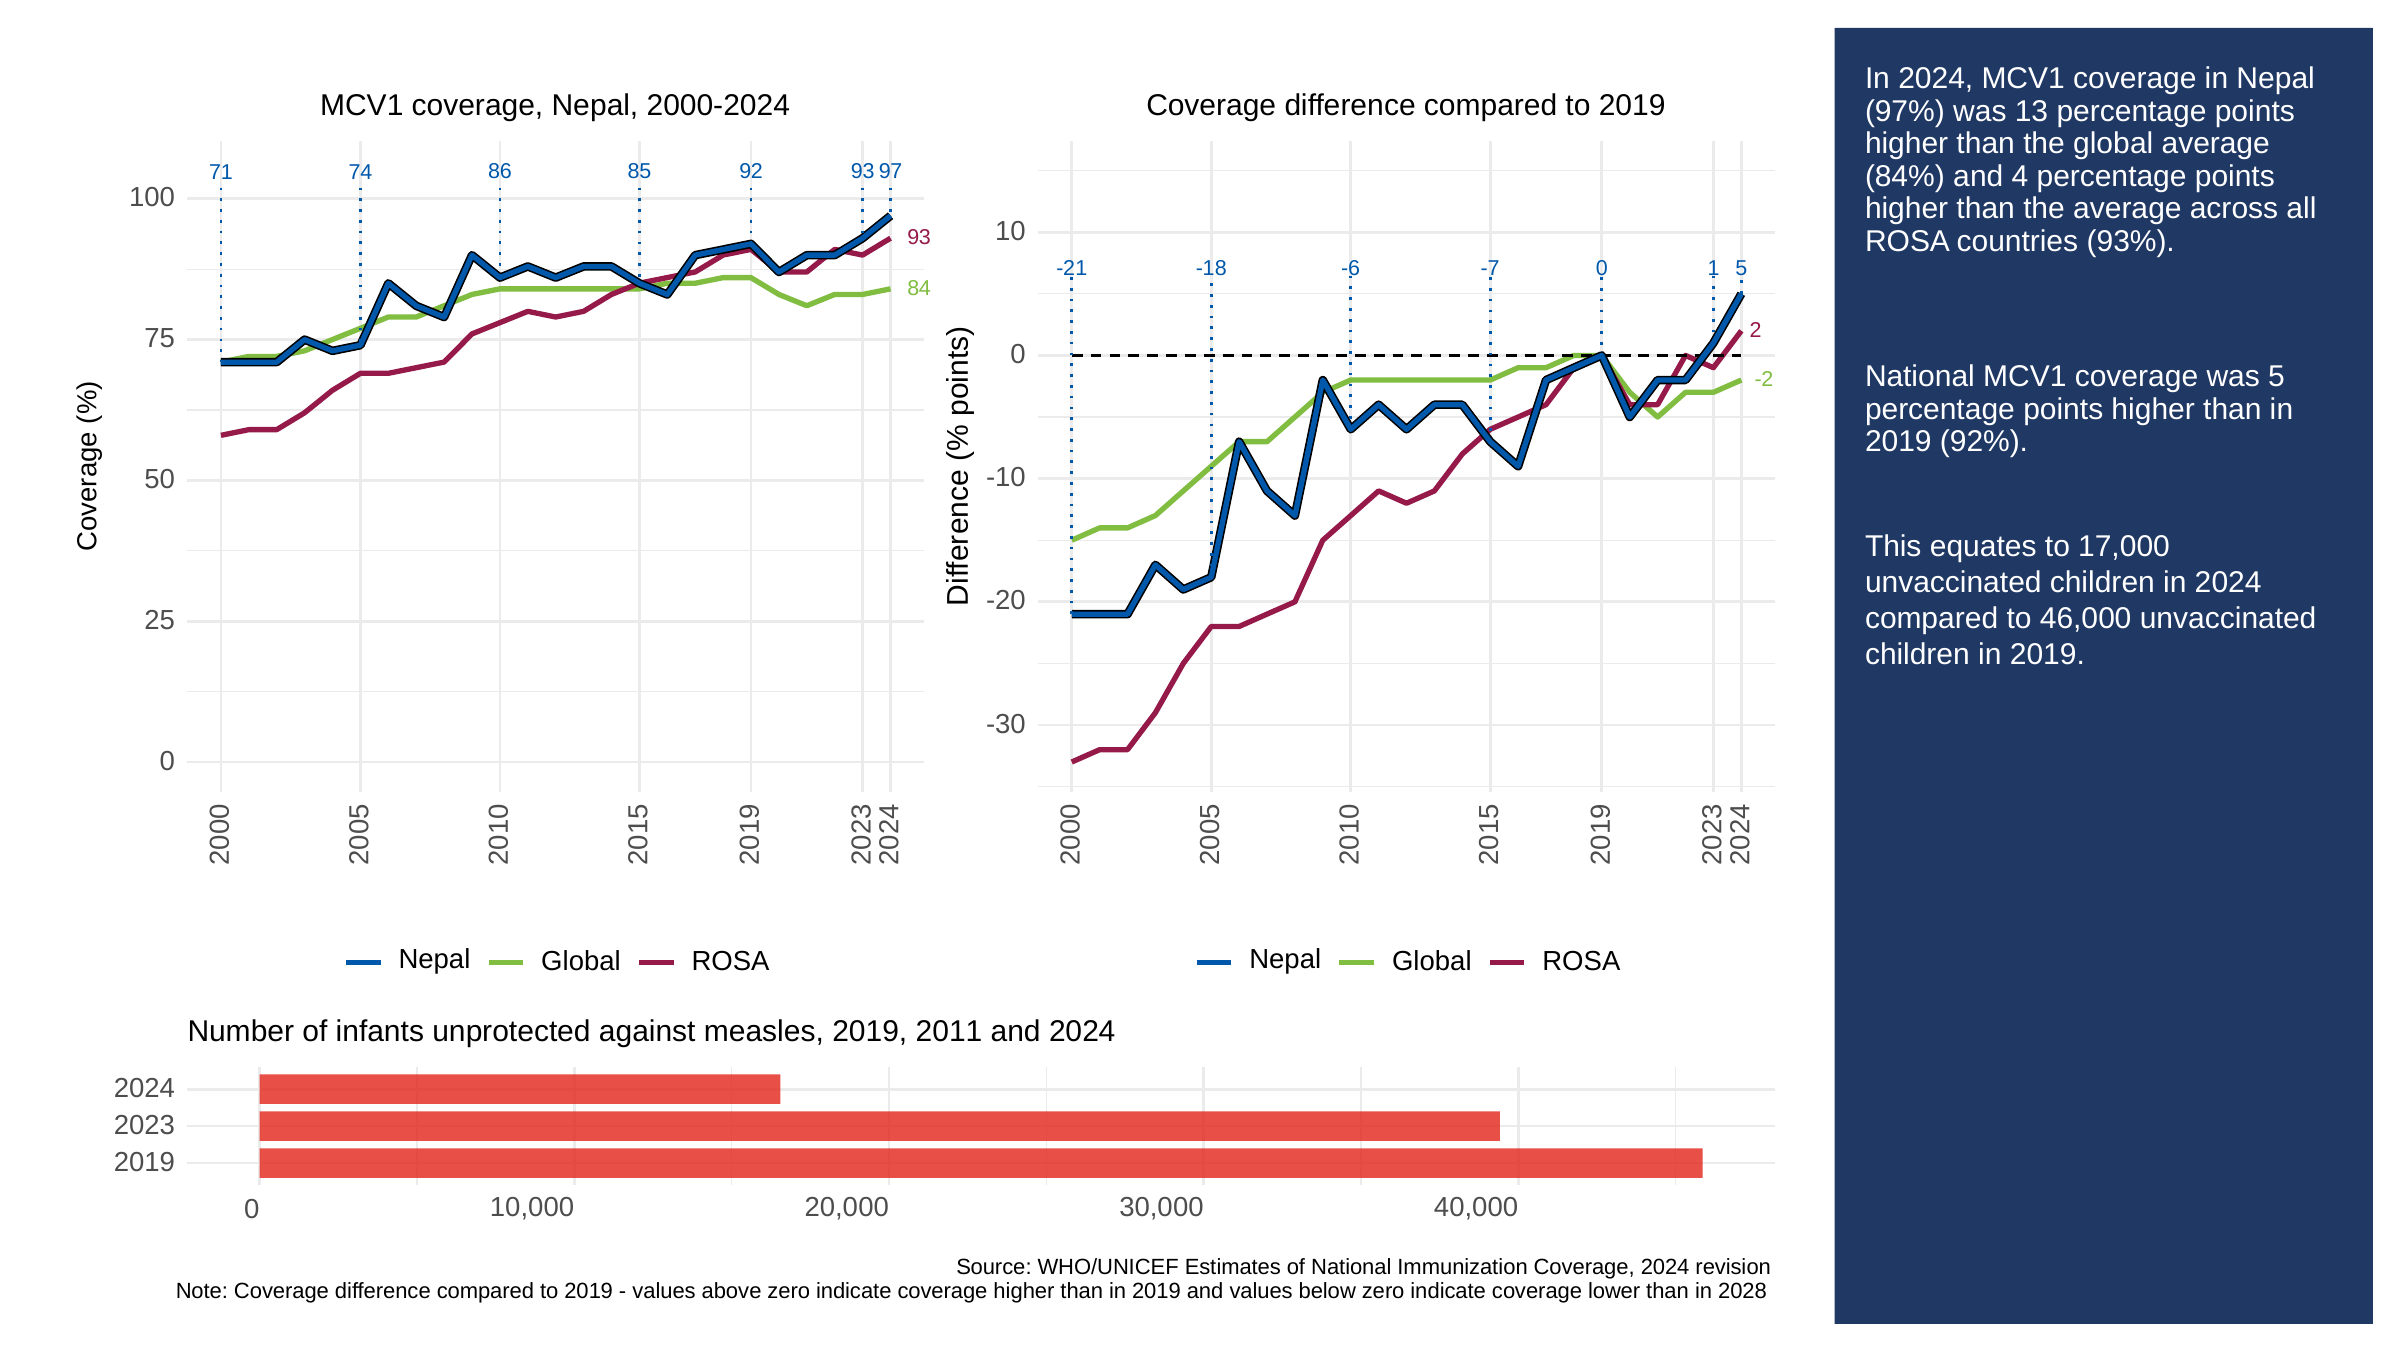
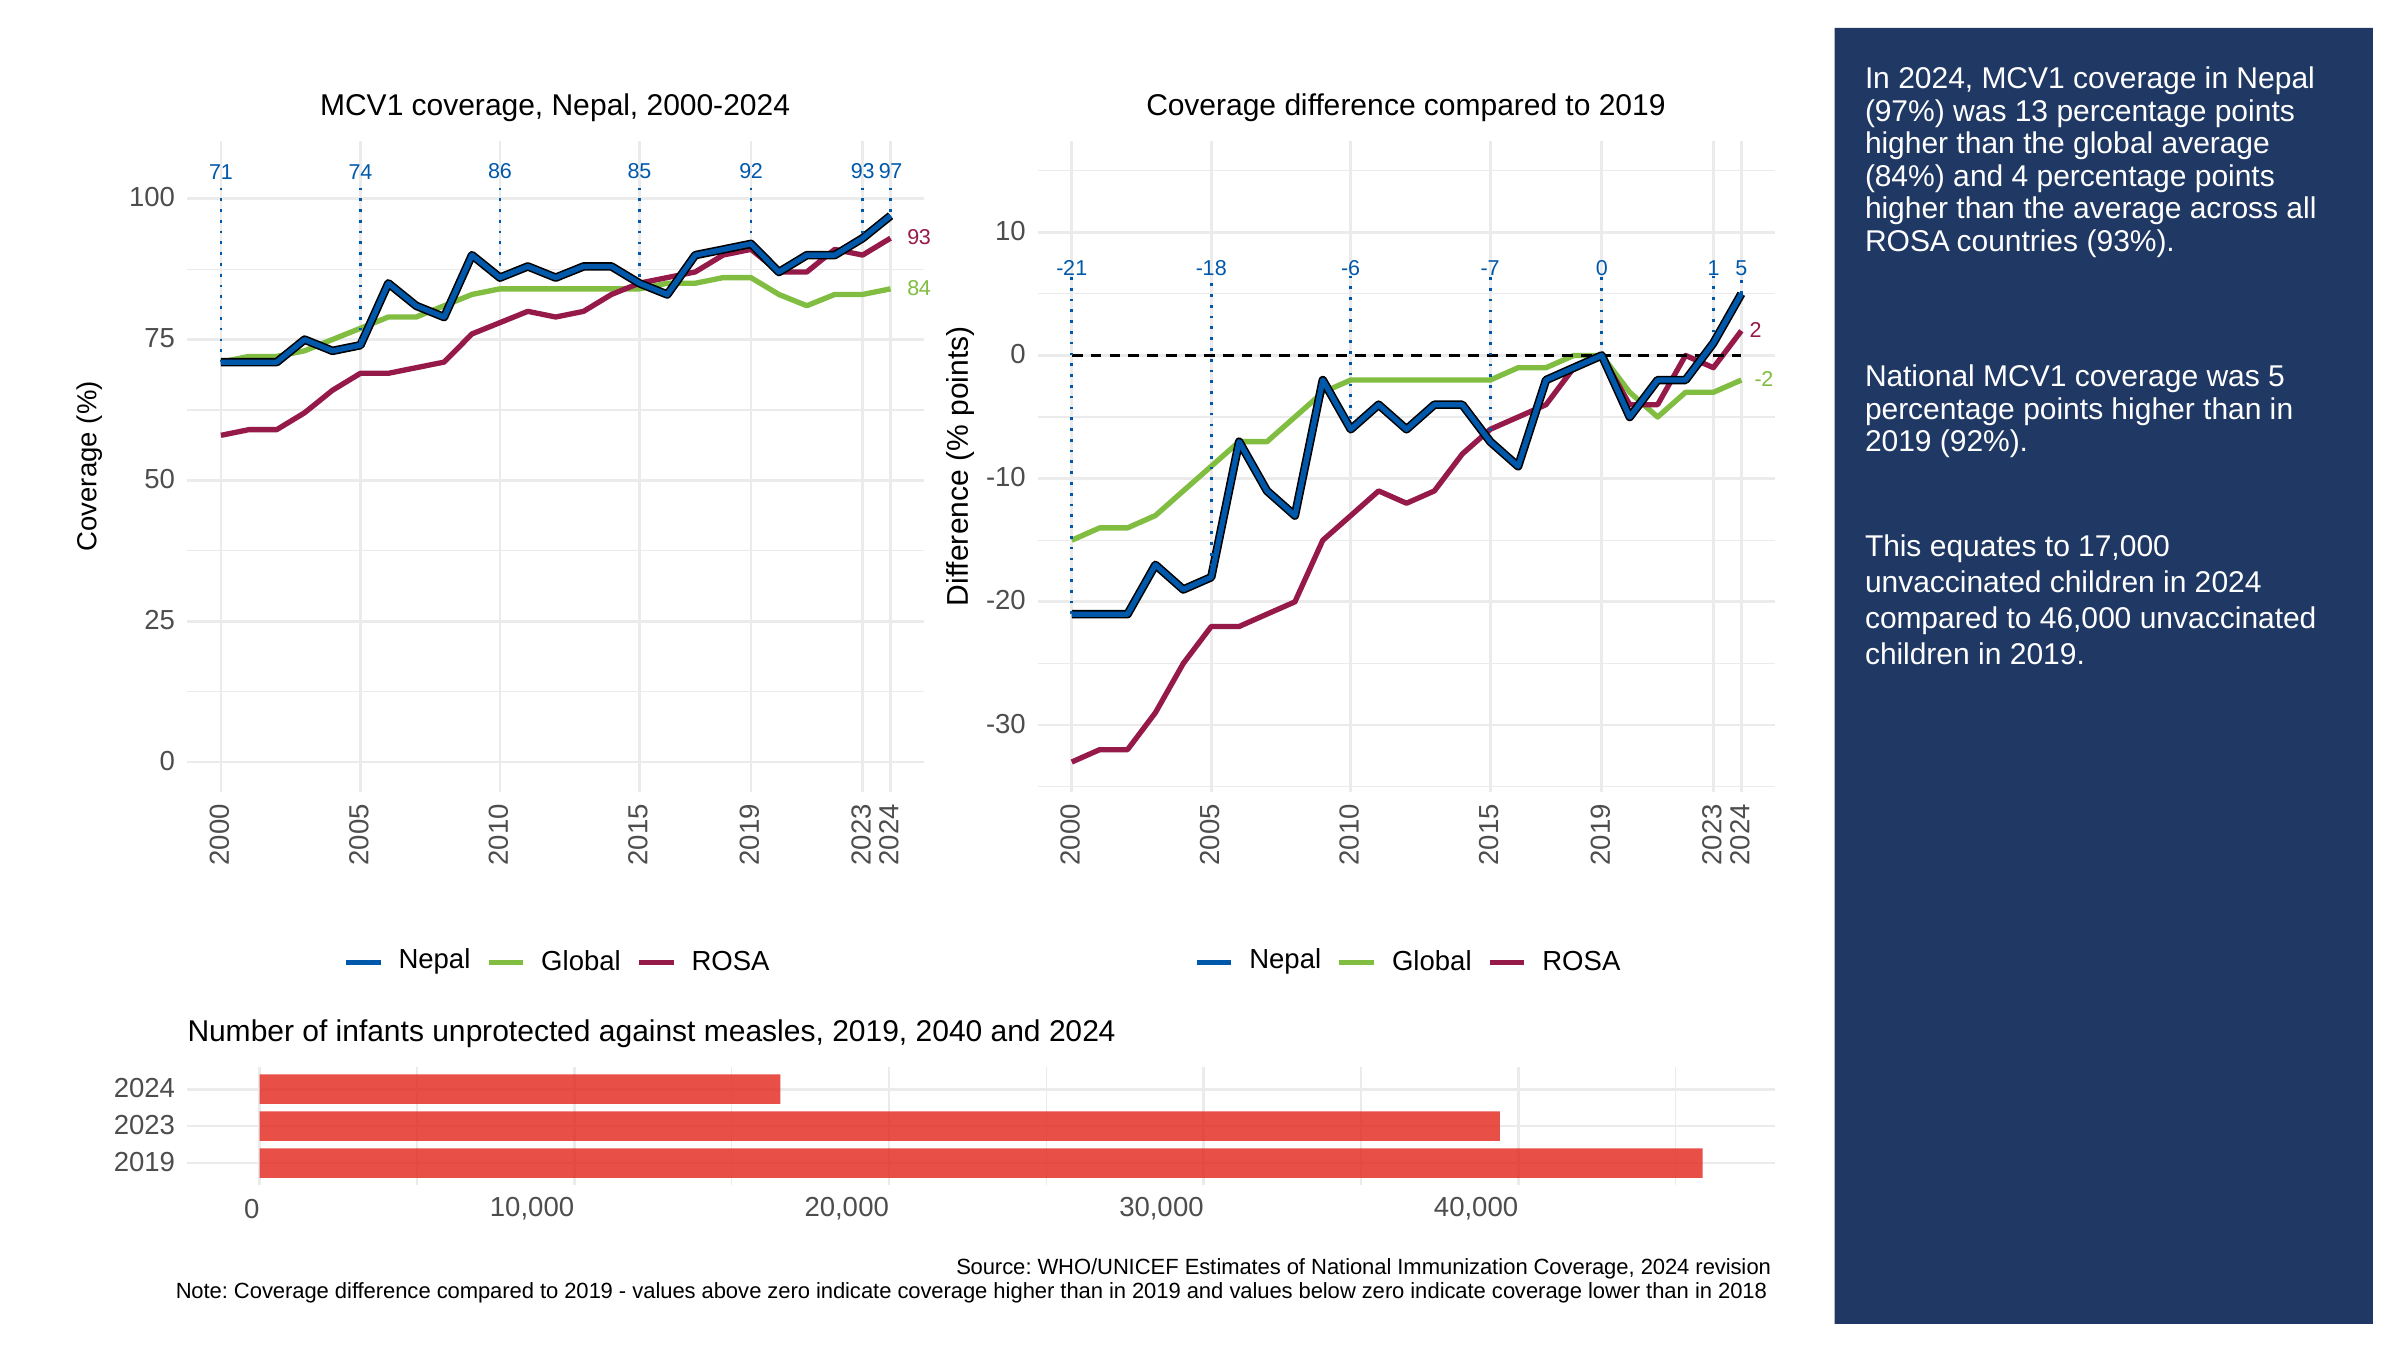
2011: 2011 -> 2040
2028: 2028 -> 2018
